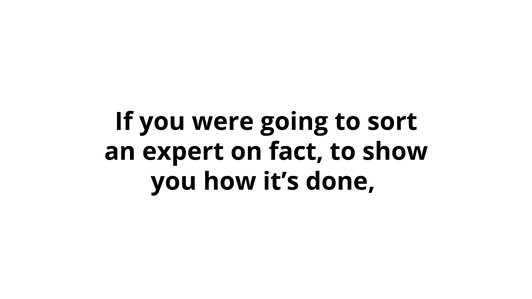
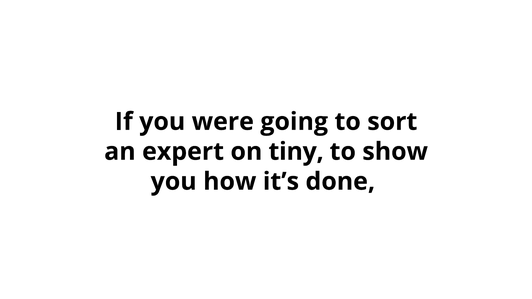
fact: fact -> tiny
